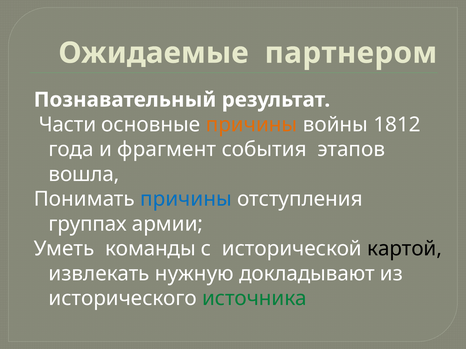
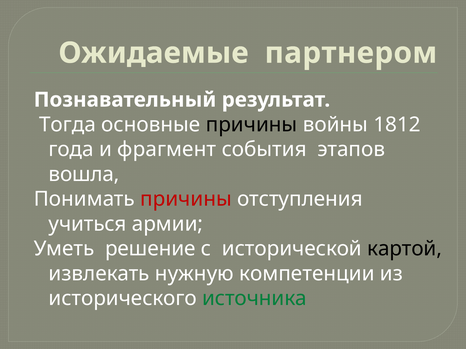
Части: Части -> Тогда
причины at (252, 125) colour: orange -> black
причины at (186, 199) colour: blue -> red
группах: группах -> учиться
команды: команды -> решение
докладывают: докладывают -> компетенции
